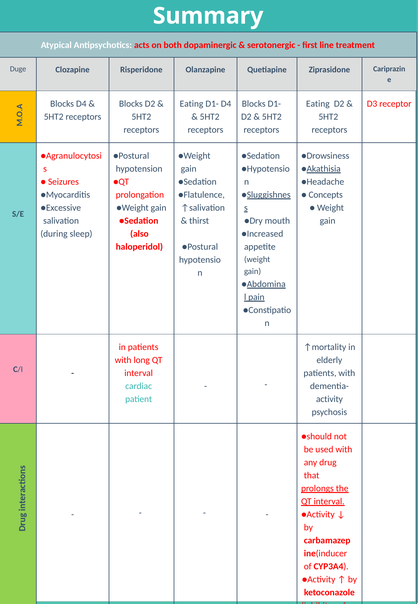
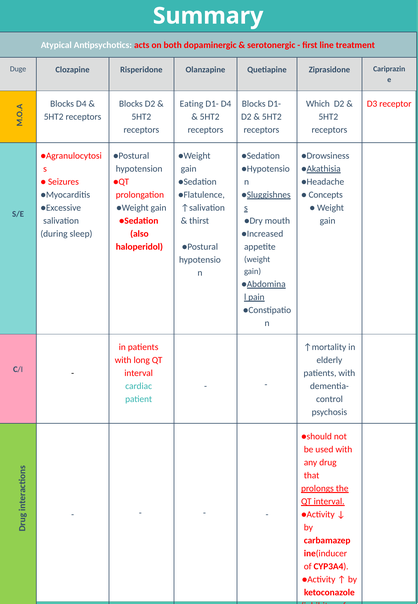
Eating at (318, 104): Eating -> Which
activity: activity -> control
